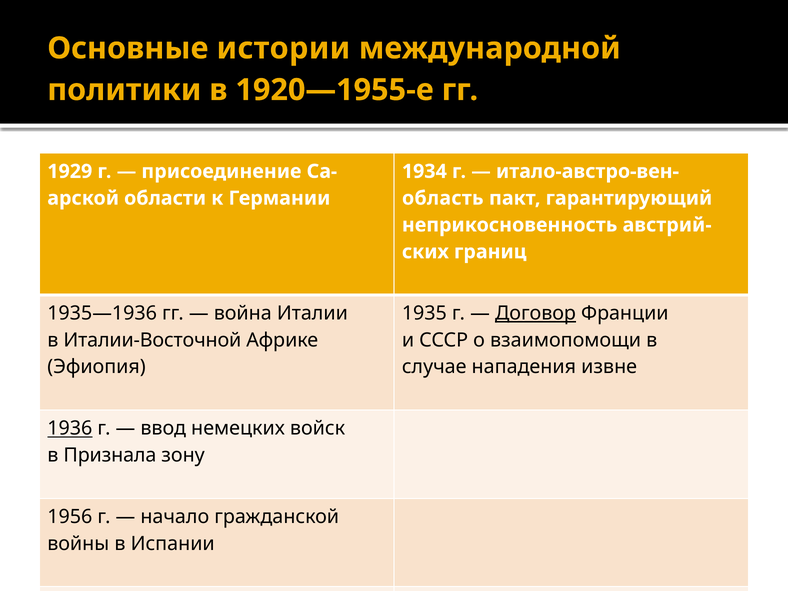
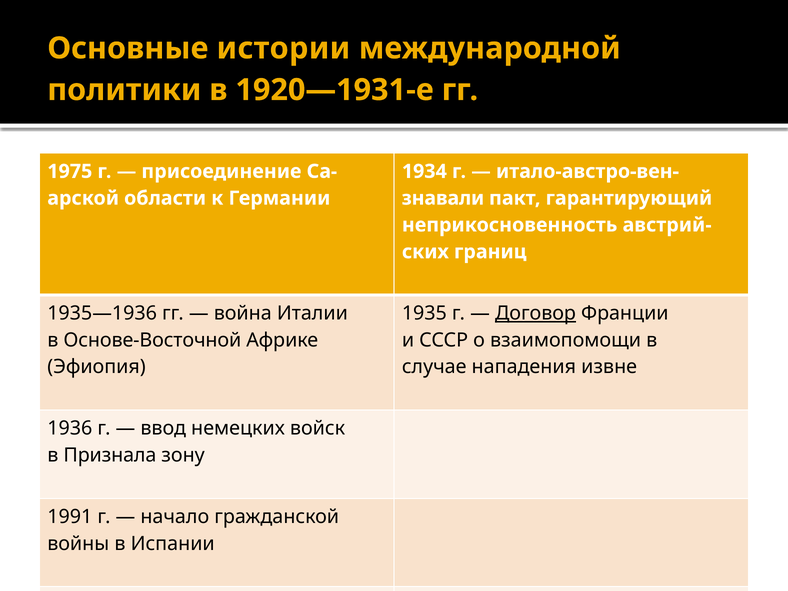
1920—1955-е: 1920—1955-е -> 1920—1931-е
1929: 1929 -> 1975
область: область -> знавали
Италии-Восточной: Италии-Восточной -> Основе-Восточной
1936 at (70, 428) underline: present -> none
1956: 1956 -> 1991
